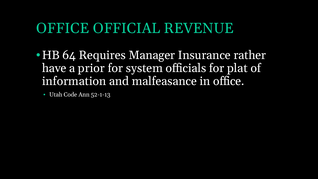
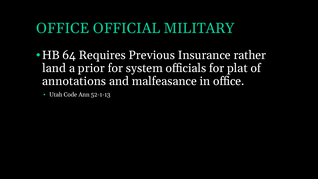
REVENUE: REVENUE -> MILITARY
Manager: Manager -> Previous
have: have -> land
information: information -> annotations
